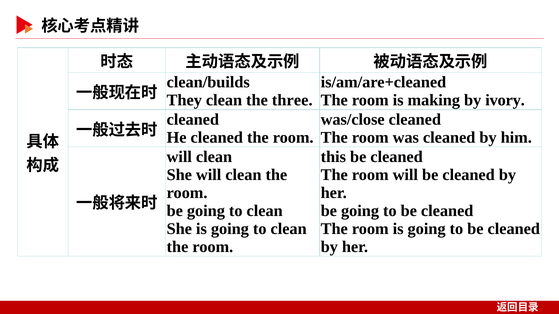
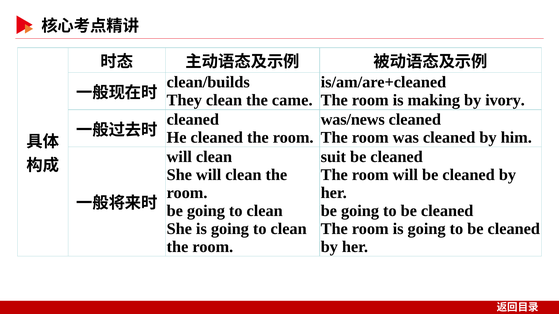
three: three -> came
was/close: was/close -> was/news
this: this -> suit
